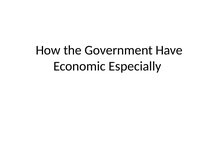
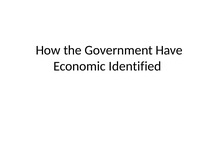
Especially: Especially -> Identified
